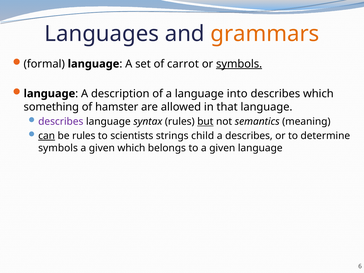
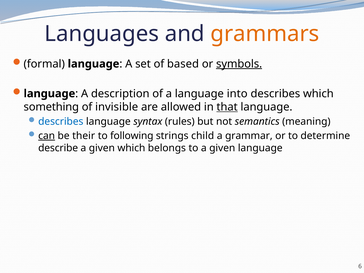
carrot: carrot -> based
hamster: hamster -> invisible
that underline: none -> present
describes at (61, 122) colour: purple -> blue
but underline: present -> none
be rules: rules -> their
scientists: scientists -> following
a describes: describes -> grammar
symbols at (58, 148): symbols -> describe
